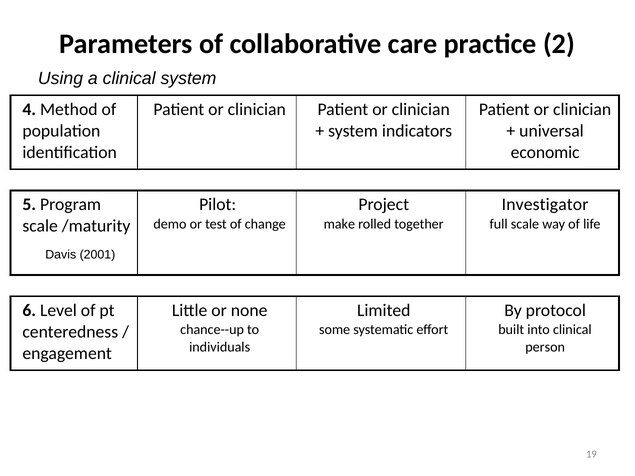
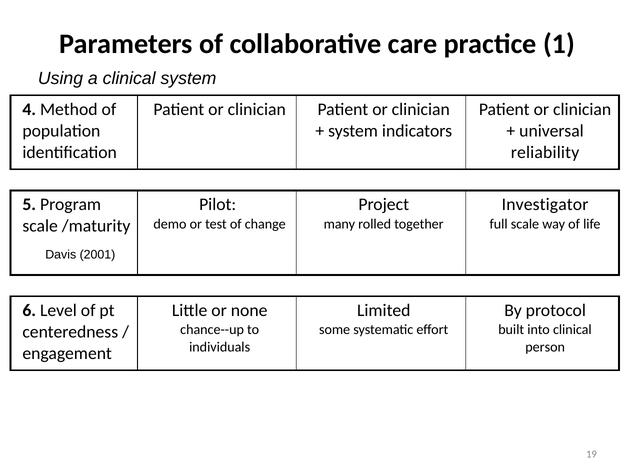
2: 2 -> 1
economic: economic -> reliability
make: make -> many
